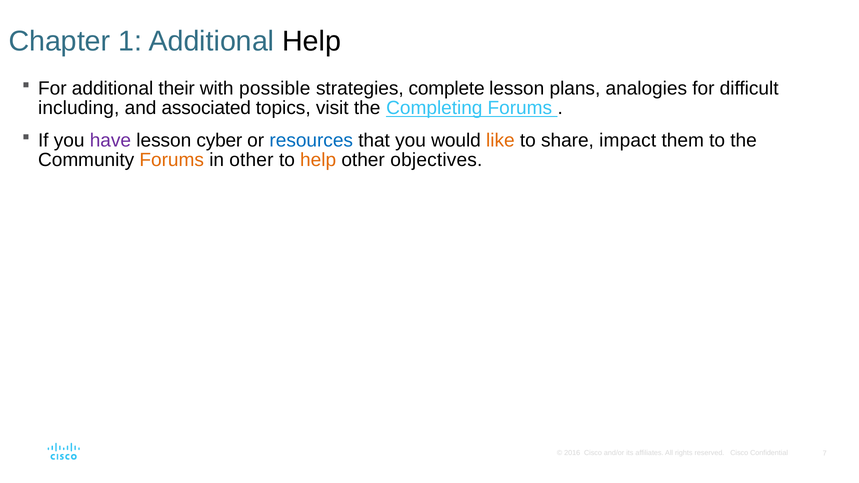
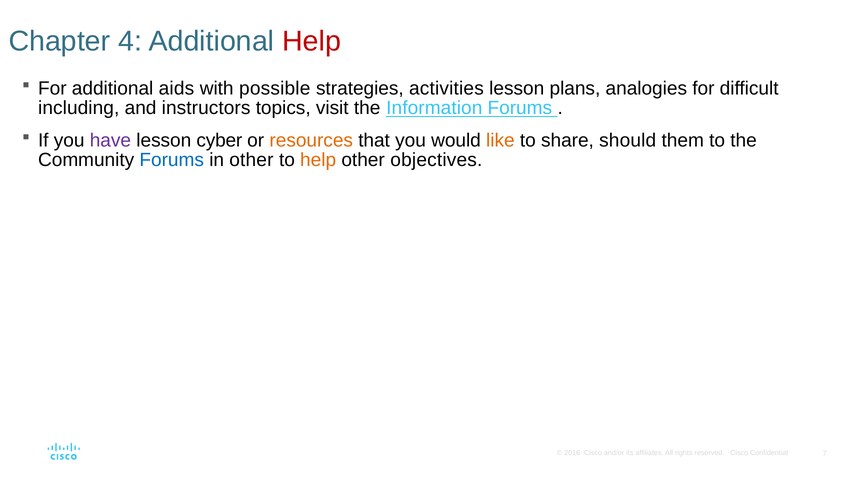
1: 1 -> 4
Help at (312, 41) colour: black -> red
their: their -> aids
complete: complete -> activities
associated: associated -> instructors
Completing: Completing -> Information
resources colour: blue -> orange
impact: impact -> should
Forums at (172, 160) colour: orange -> blue
